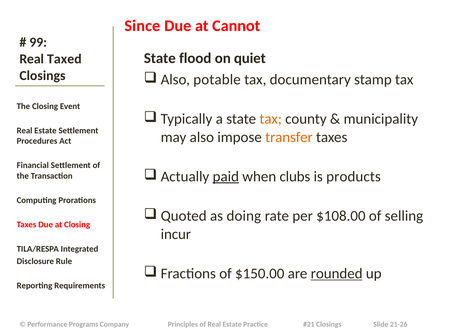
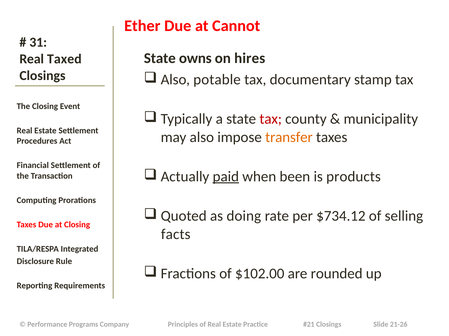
Since: Since -> Ether
99: 99 -> 31
flood: flood -> owns
quiet: quiet -> hires
tax at (271, 119) colour: orange -> red
clubs: clubs -> been
$108.00: $108.00 -> $734.12
incur: incur -> facts
$150.00: $150.00 -> $102.00
rounded underline: present -> none
